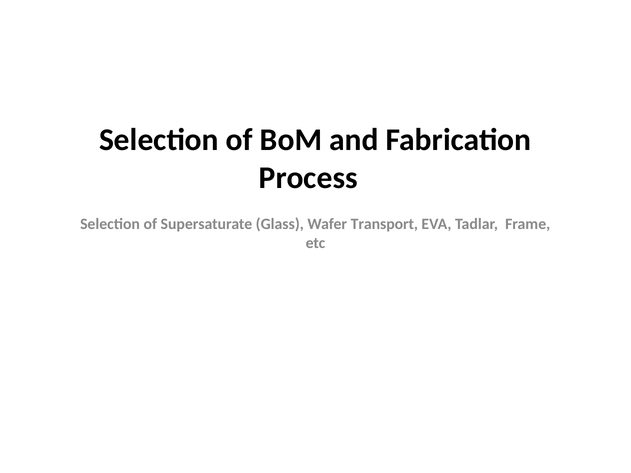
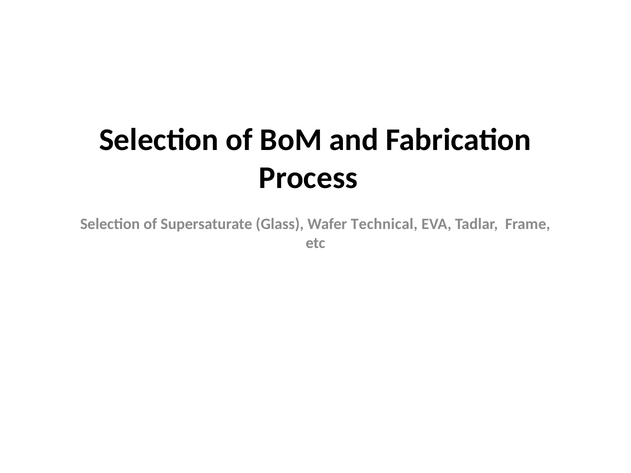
Transport: Transport -> Technical
